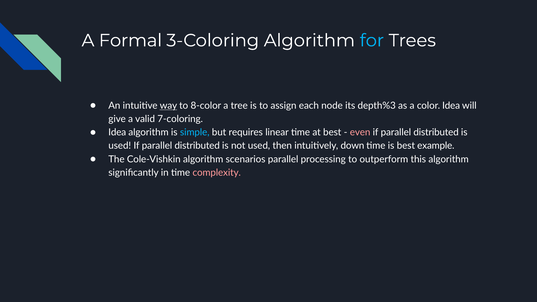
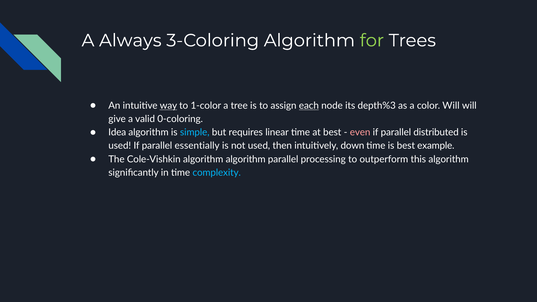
Formal: Formal -> Always
for colour: light blue -> light green
8-color: 8-color -> 1-color
each underline: none -> present
color Idea: Idea -> Will
7-coloring: 7-coloring -> 0-coloring
used If parallel distributed: distributed -> essentially
algorithm scenarios: scenarios -> algorithm
complexity colour: pink -> light blue
